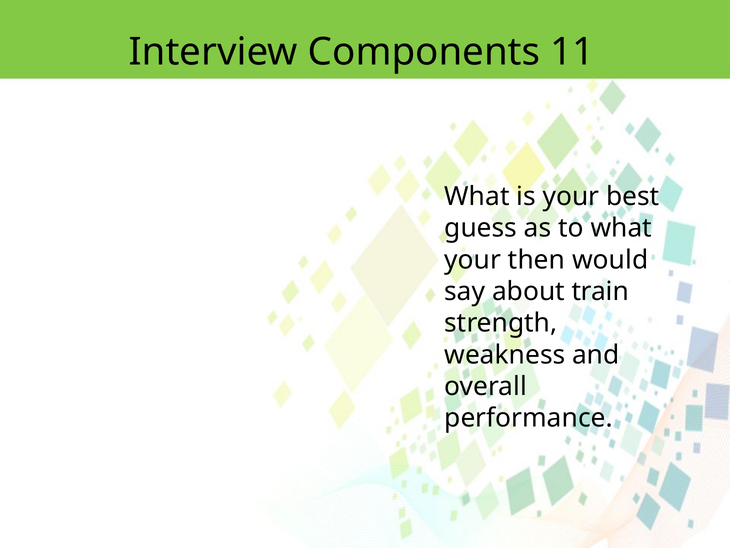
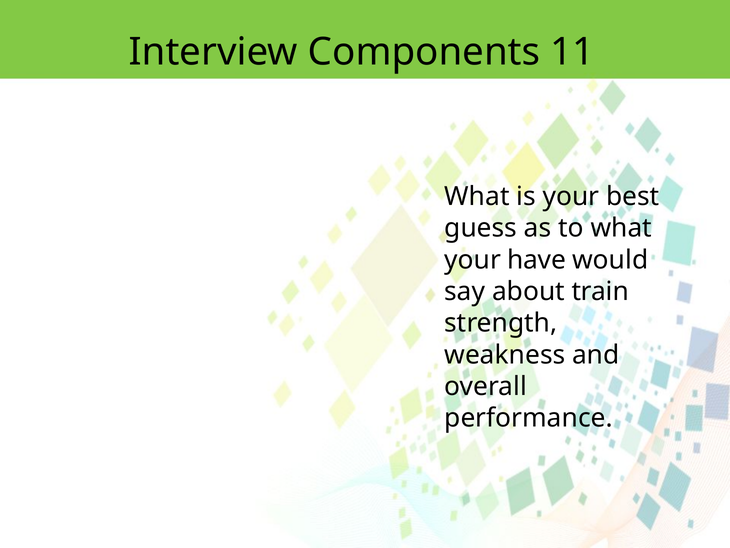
then: then -> have
